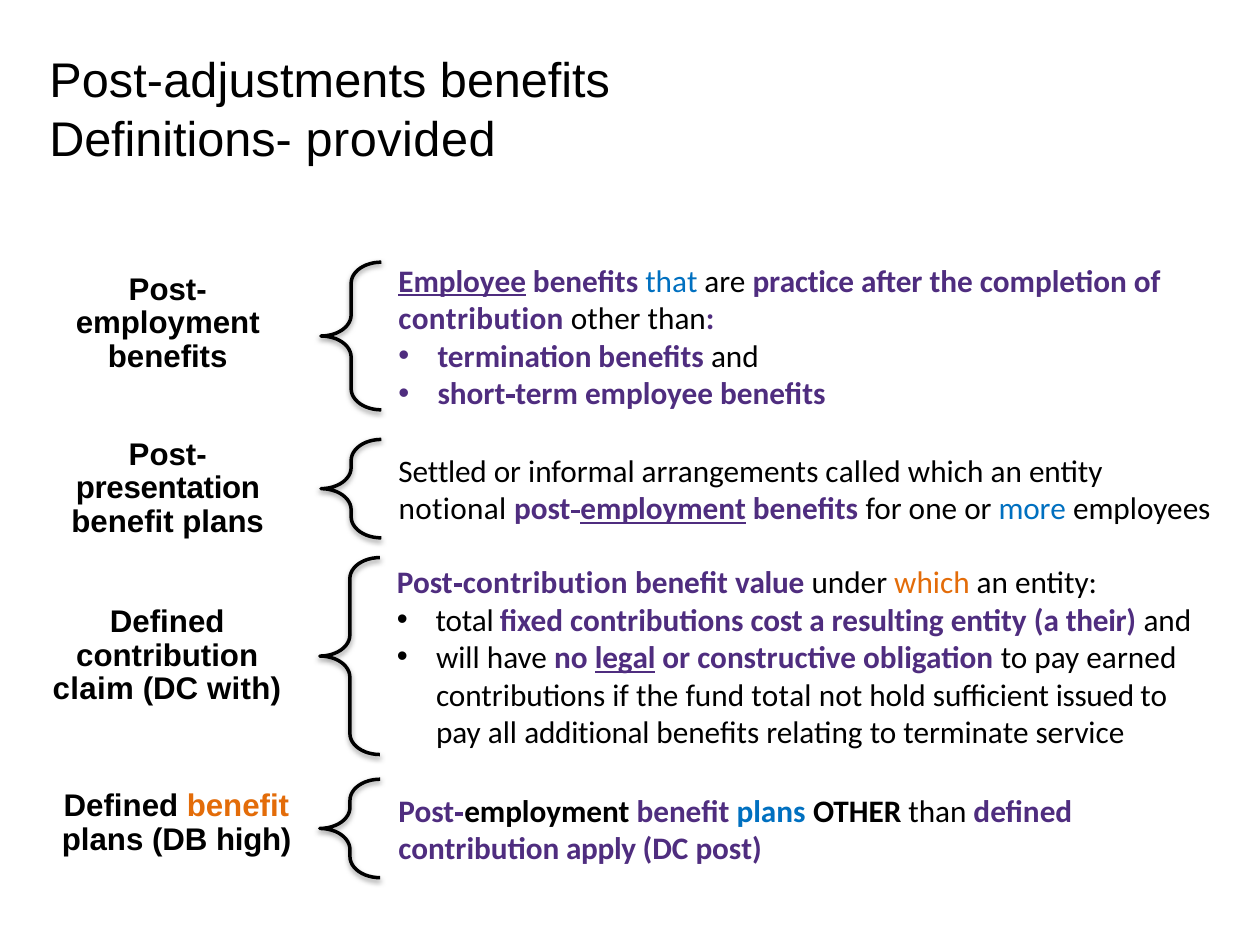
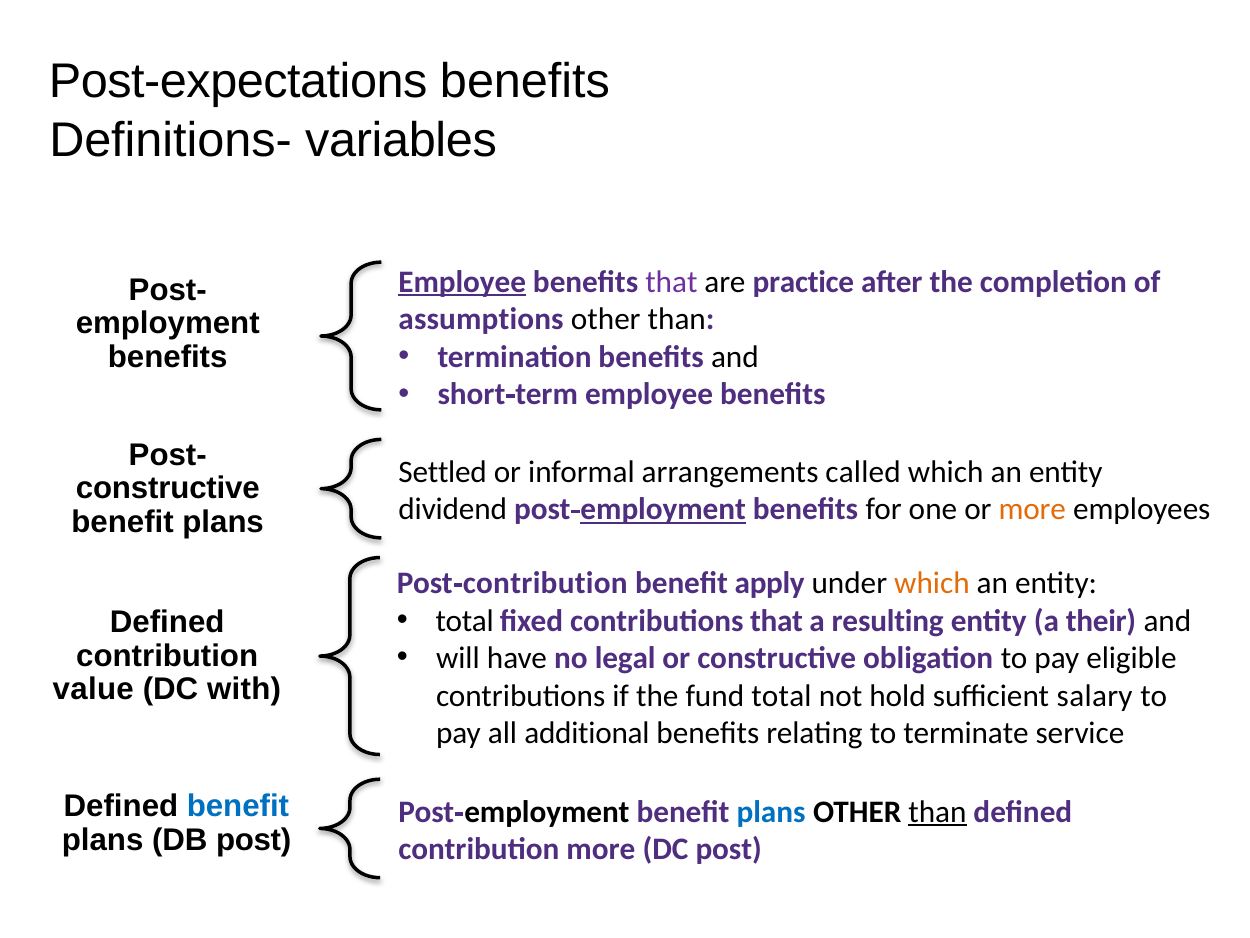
Post-adjustments: Post-adjustments -> Post-expectations
provided: provided -> variables
that at (671, 282) colour: blue -> purple
contribution at (481, 319): contribution -> assumptions
presentation at (168, 488): presentation -> constructive
notional: notional -> dividend
more at (1032, 509) colour: blue -> orange
value: value -> apply
contributions cost: cost -> that
legal underline: present -> none
earned: earned -> eligible
claim: claim -> value
issued: issued -> salary
benefit at (238, 806) colour: orange -> blue
than at (938, 811) underline: none -> present
DB high: high -> post
contribution apply: apply -> more
